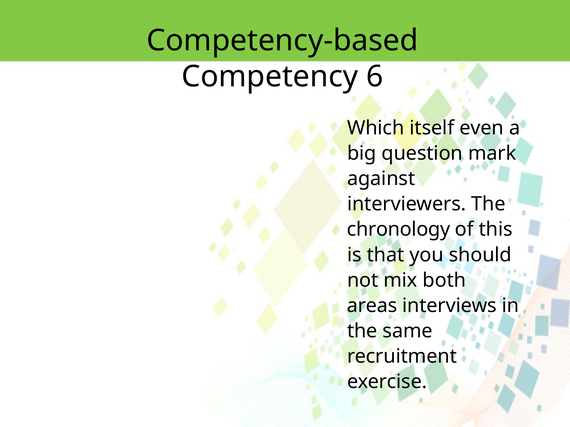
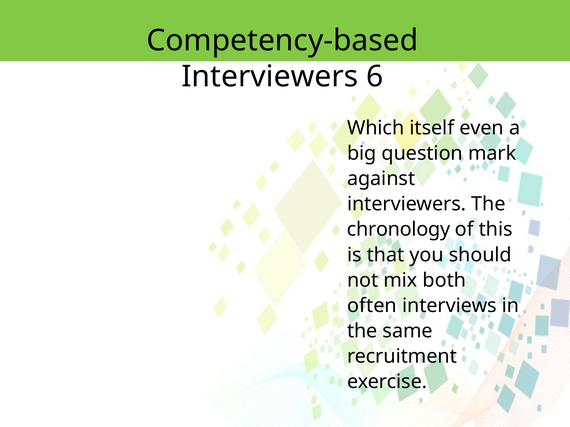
Competency at (270, 77): Competency -> Interviewers
areas: areas -> often
